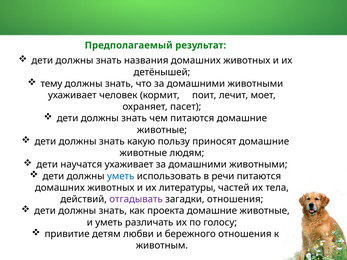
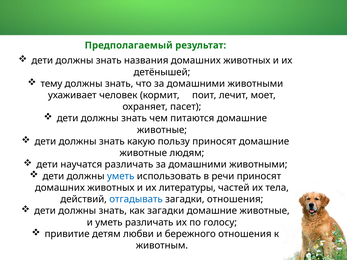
научатся ухаживает: ухаживает -> различать
речи питаются: питаются -> приносят
отгадывать colour: purple -> blue
как проекта: проекта -> загадки
